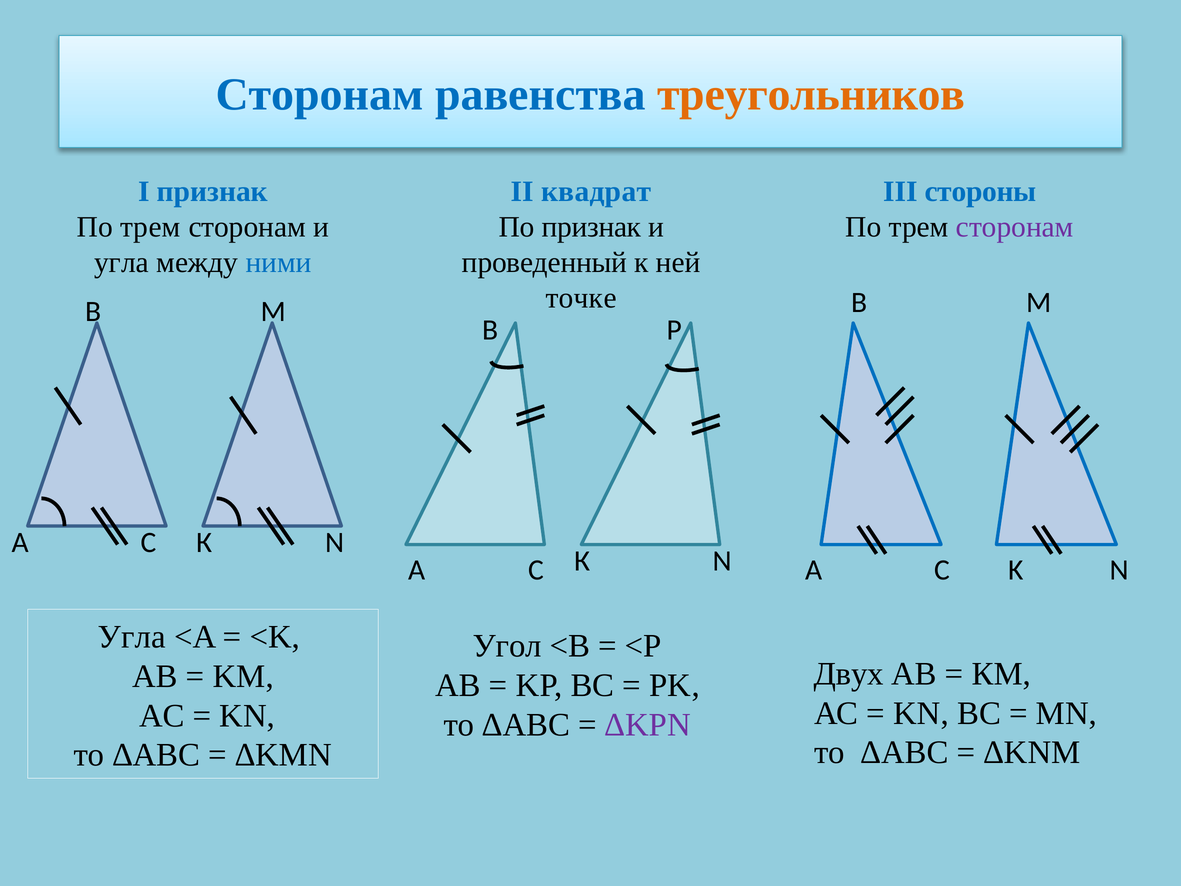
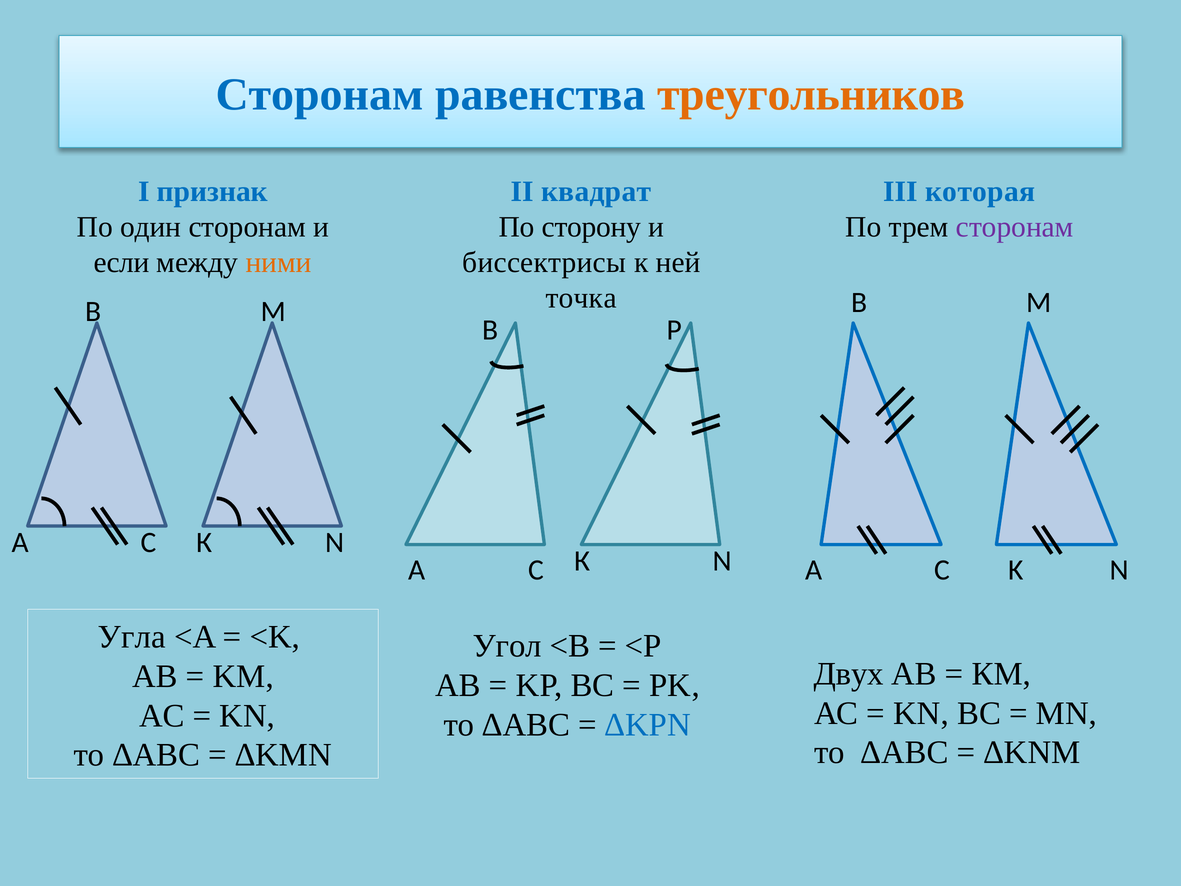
стороны: стороны -> которая
трем at (150, 227): трем -> один
По признак: признак -> сторону
угла at (122, 262): угла -> если
ними colour: blue -> orange
проведенный: проведенный -> биссектрисы
точке: точке -> точка
∆KPN colour: purple -> blue
